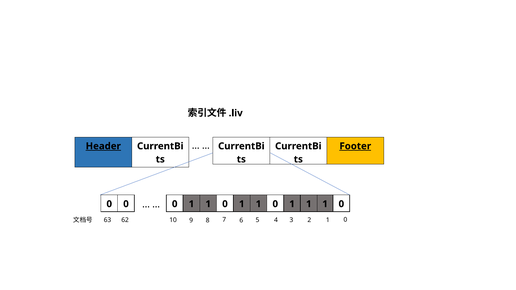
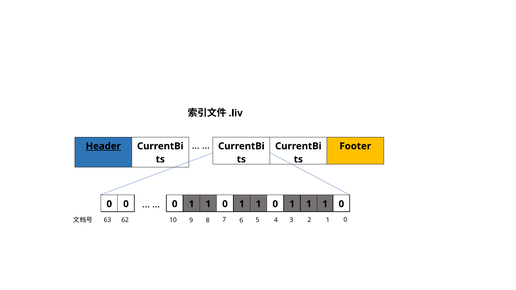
Footer underline: present -> none
